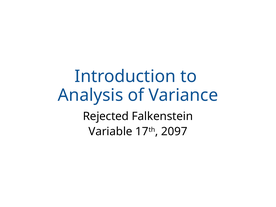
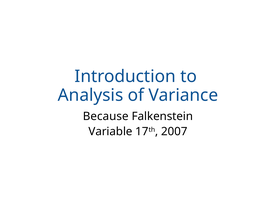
Rejected: Rejected -> Because
2097: 2097 -> 2007
